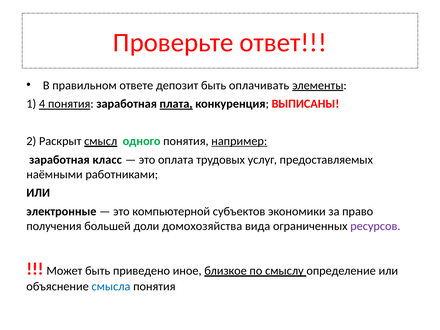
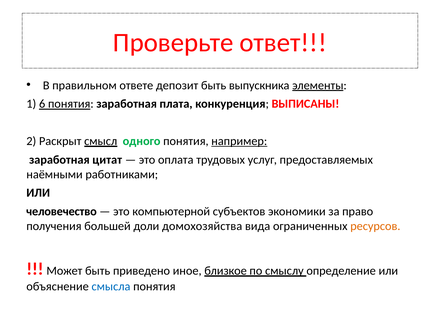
оплачивать: оплачивать -> выпускника
4: 4 -> 6
плата underline: present -> none
класс: класс -> цитат
электронные: электронные -> человечество
ресурсов colour: purple -> orange
